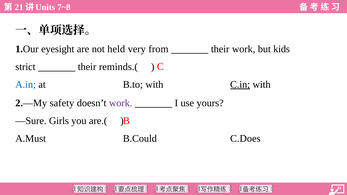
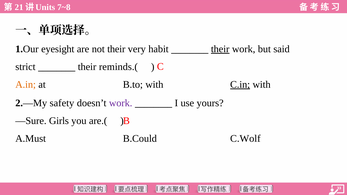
not held: held -> their
from: from -> habit
their at (220, 49) underline: none -> present
kids: kids -> said
A.in colour: blue -> orange
C.Does: C.Does -> C.Wolf
